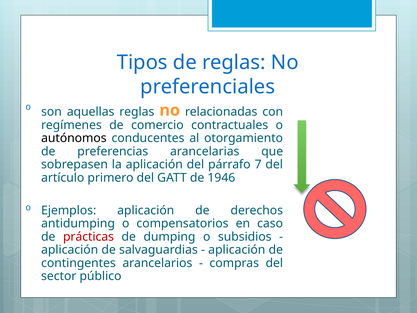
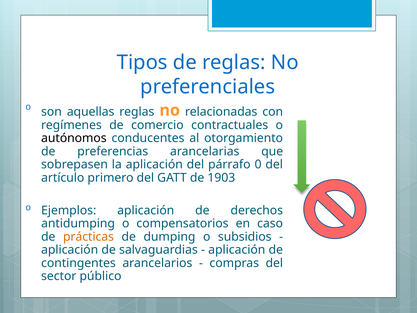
7: 7 -> 0
1946: 1946 -> 1903
prácticas colour: red -> orange
